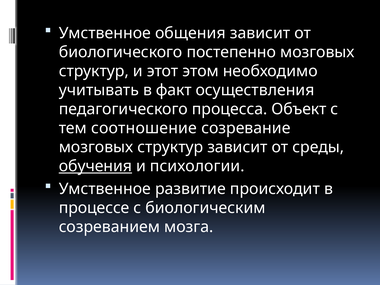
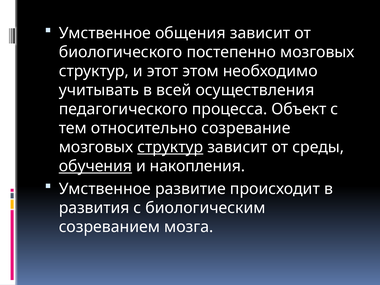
факт: факт -> всей
соотношение: соотношение -> относительно
структур at (170, 147) underline: none -> present
психологии: психологии -> накопления
процессе: процессе -> развития
